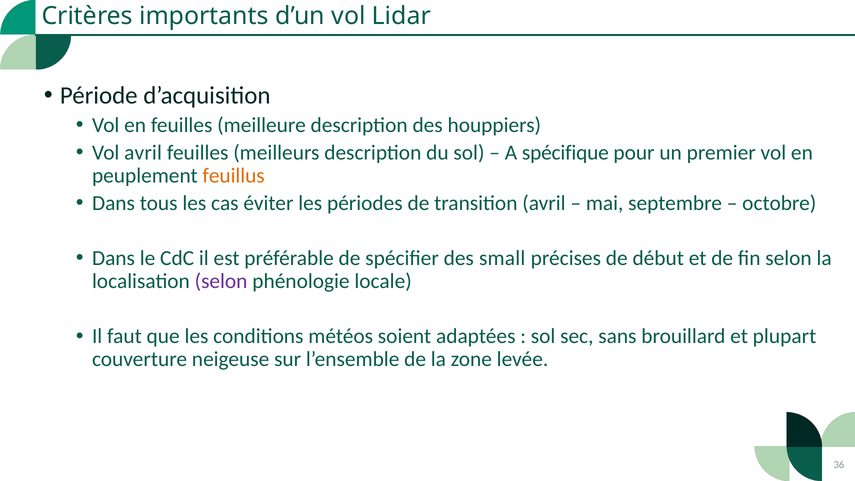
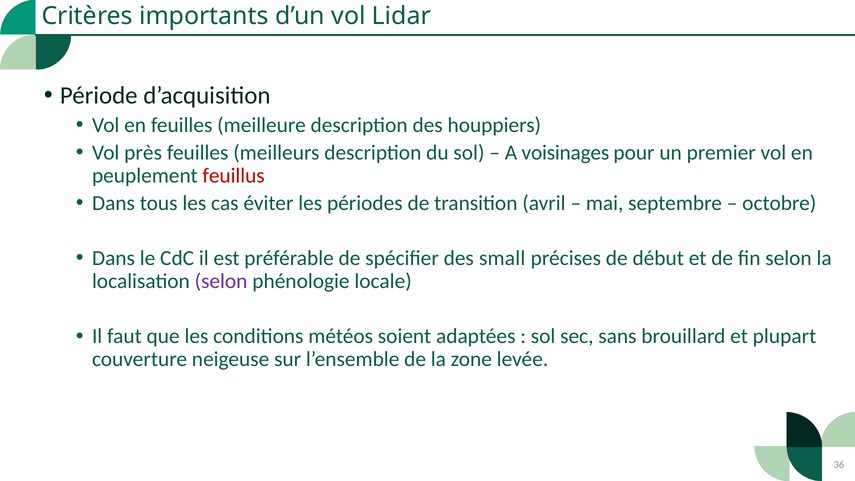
Vol avril: avril -> près
spécifique: spécifique -> voisinages
feuillus colour: orange -> red
